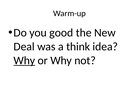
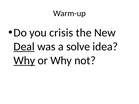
good: good -> crisis
Deal underline: none -> present
think: think -> solve
